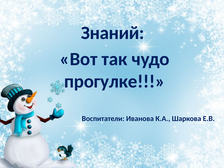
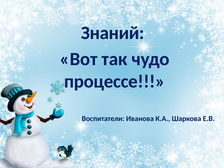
прогулке: прогулке -> процессе
